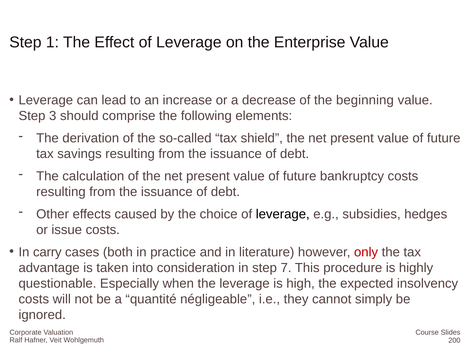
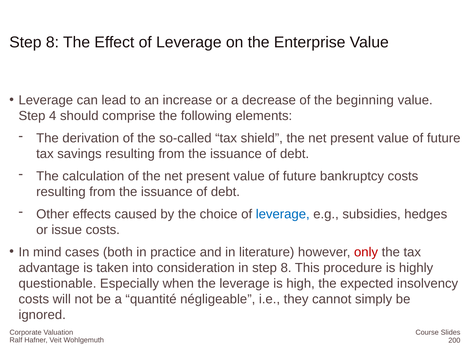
1 at (52, 43): 1 -> 8
3: 3 -> 4
leverage at (283, 214) colour: black -> blue
carry: carry -> mind
in step 7: 7 -> 8
